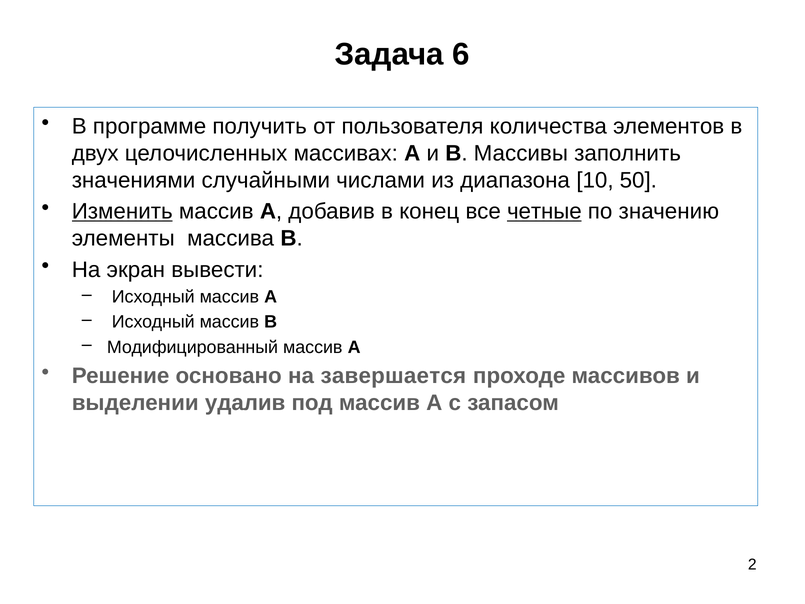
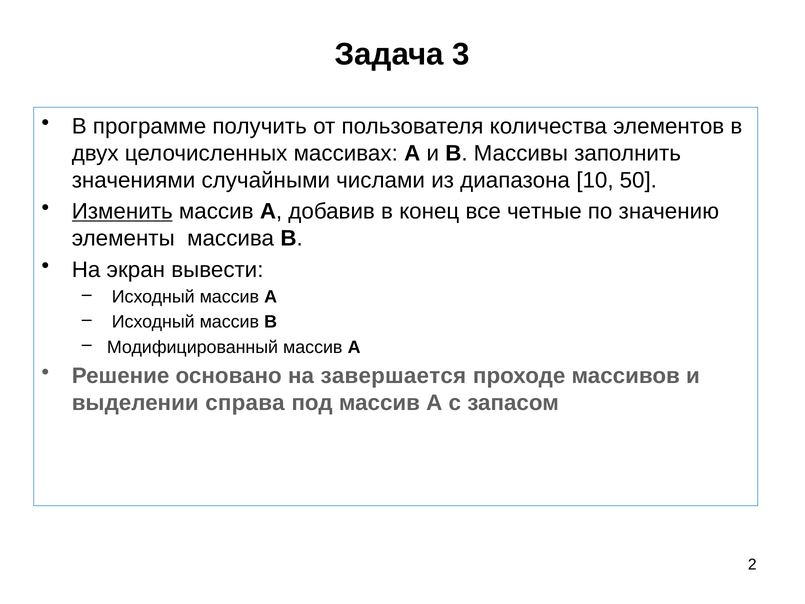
6: 6 -> 3
четные underline: present -> none
удалив: удалив -> справа
